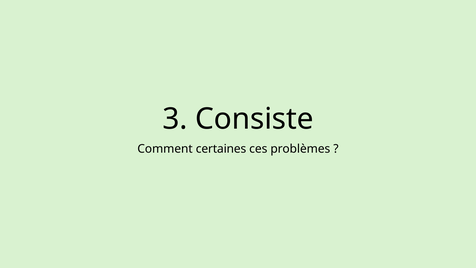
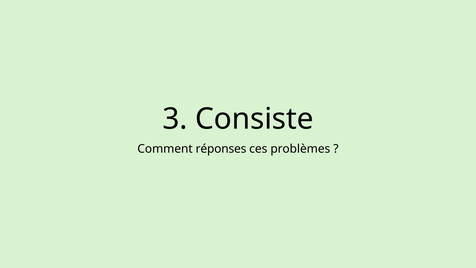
certaines: certaines -> réponses
